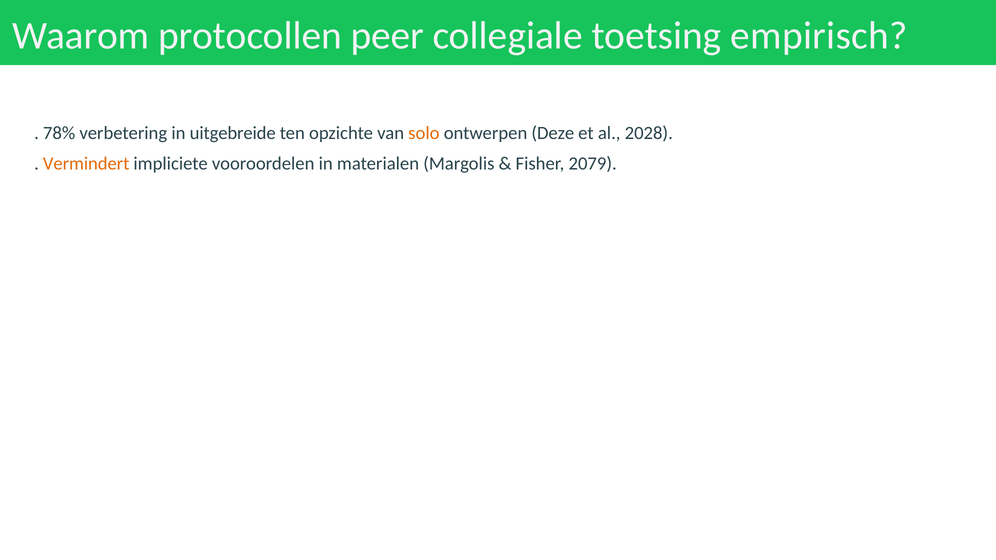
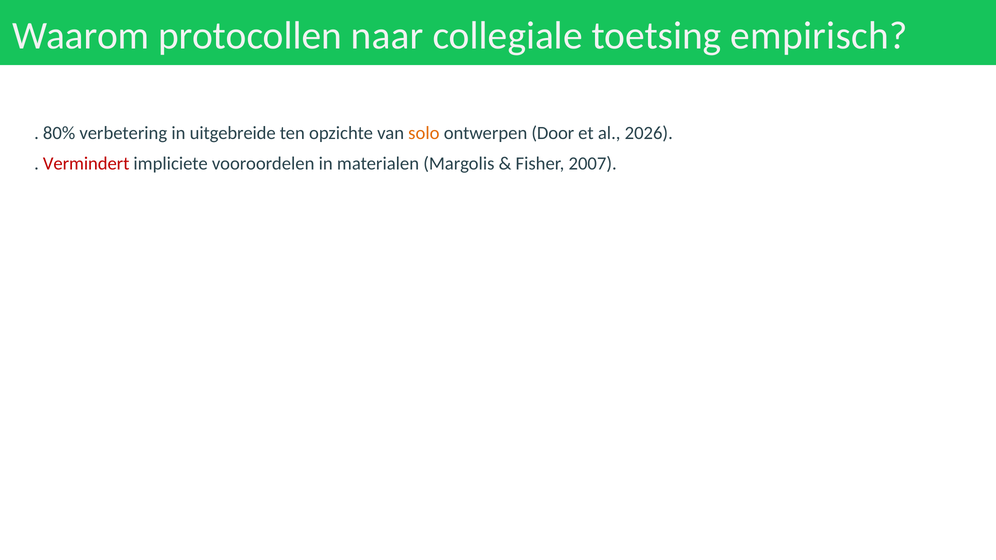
peer: peer -> naar
78%: 78% -> 80%
Deze: Deze -> Door
2028: 2028 -> 2026
Vermindert colour: orange -> red
2079: 2079 -> 2007
